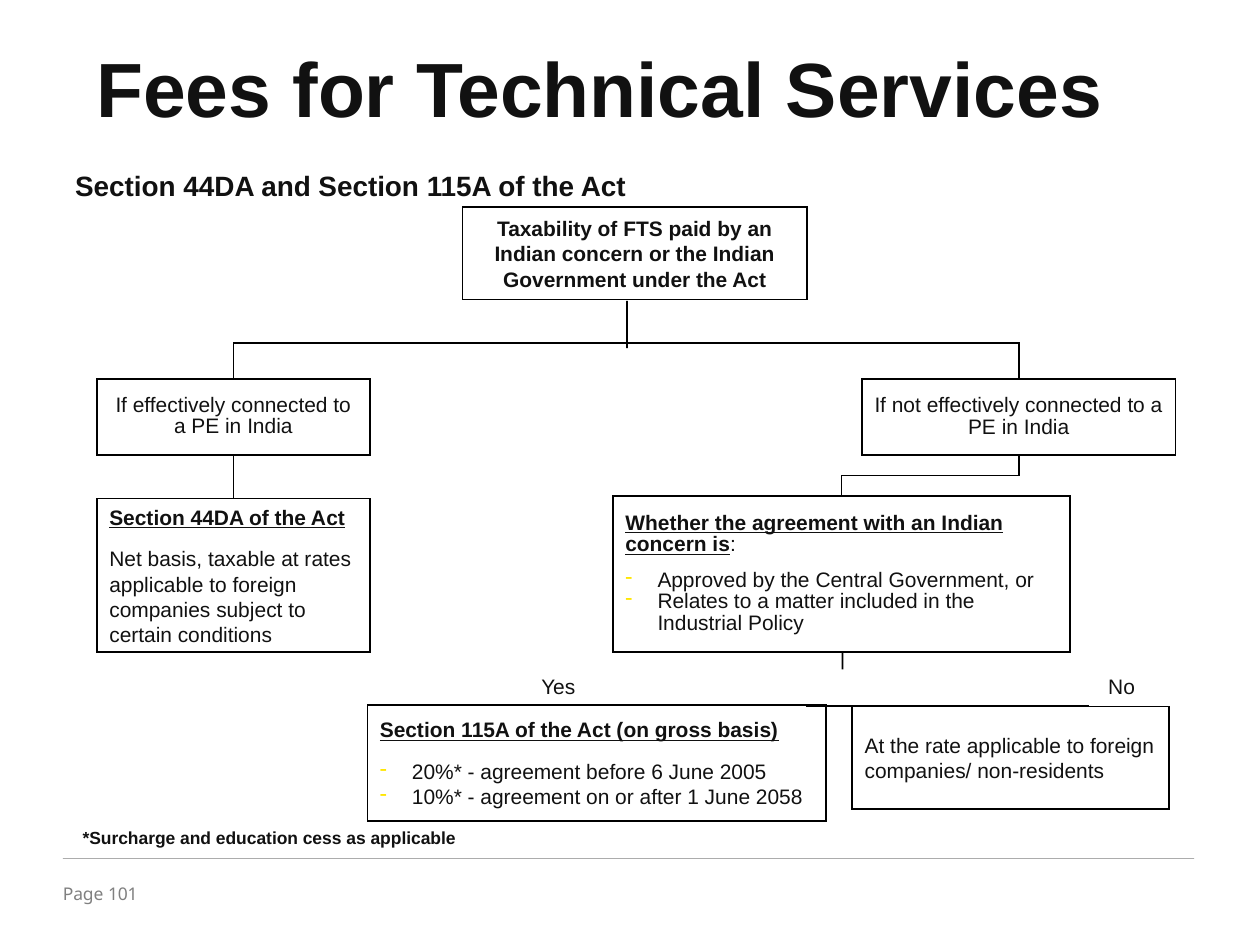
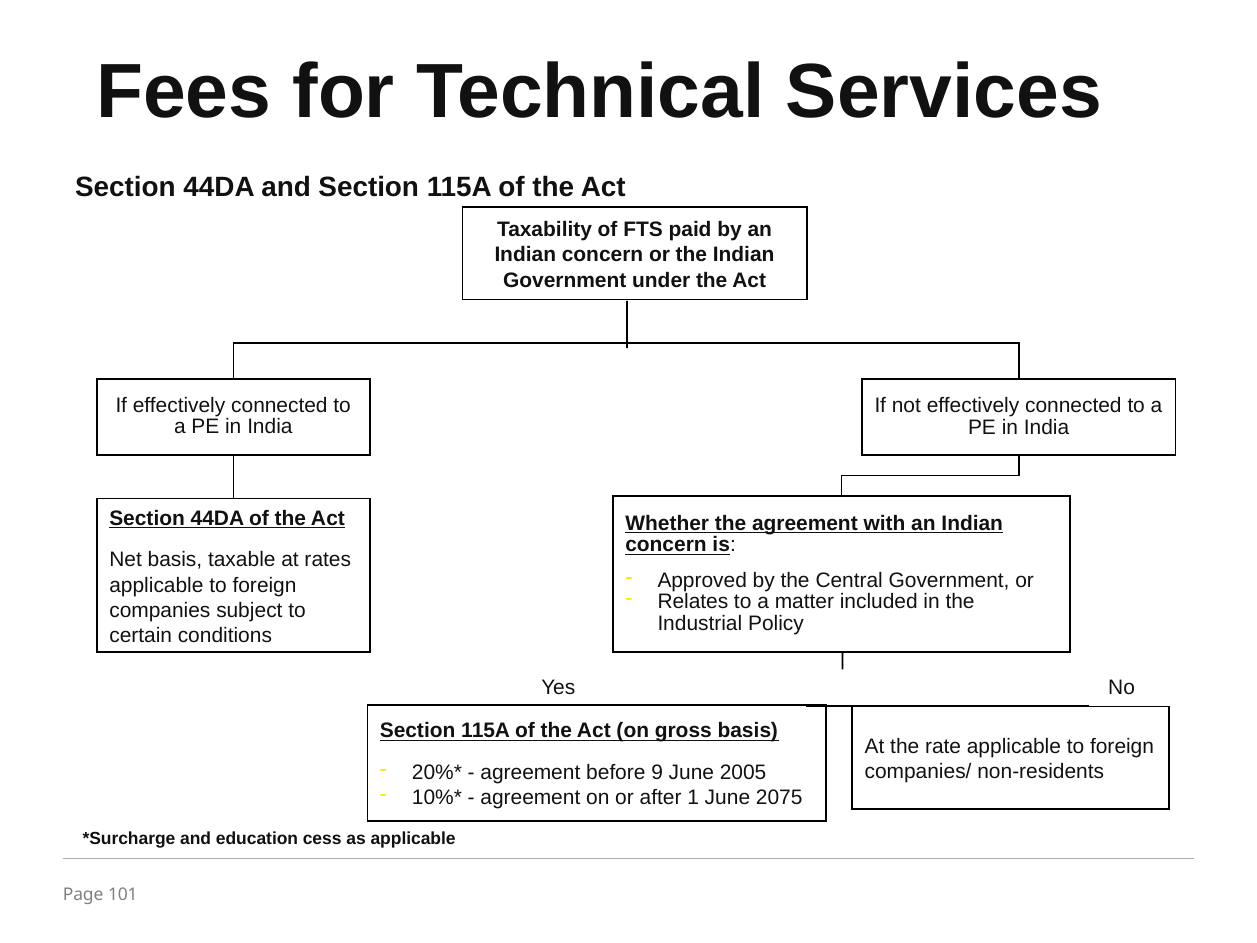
6: 6 -> 9
2058: 2058 -> 2075
